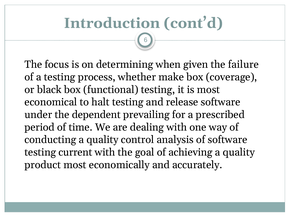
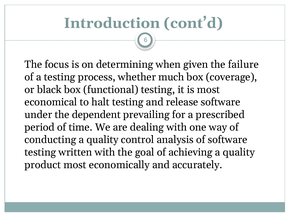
make: make -> much
current: current -> written
